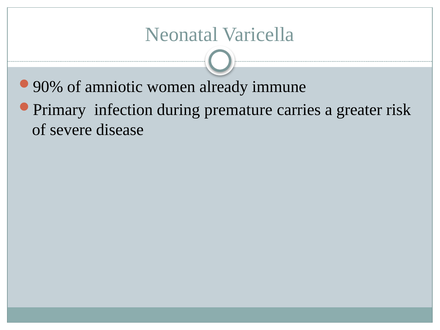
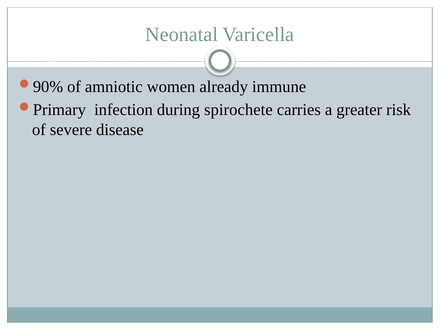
premature: premature -> spirochete
